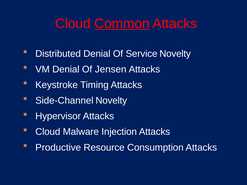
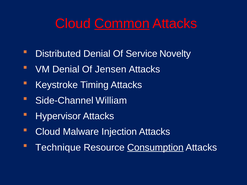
Side-Channel Novelty: Novelty -> William
Productive: Productive -> Technique
Consumption underline: none -> present
